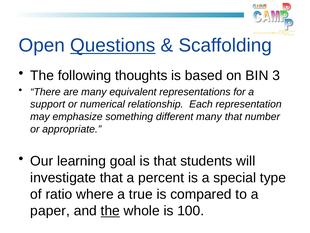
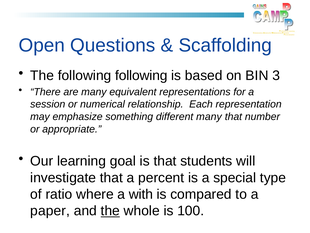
Questions underline: present -> none
following thoughts: thoughts -> following
support: support -> session
true: true -> with
